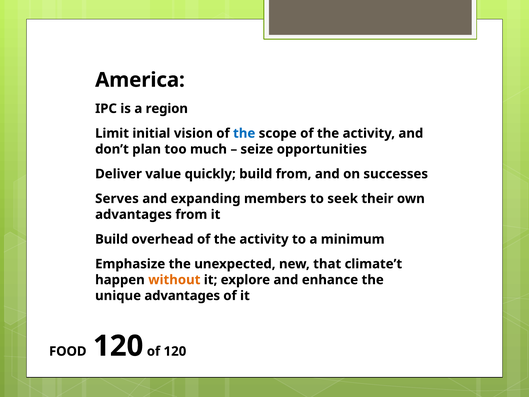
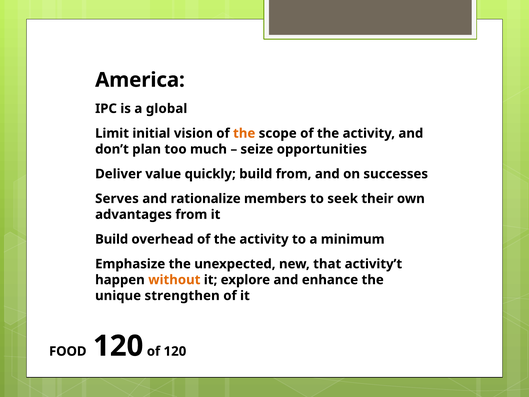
region: region -> global
the at (244, 133) colour: blue -> orange
expanding: expanding -> rationalize
climate’t: climate’t -> activity’t
unique advantages: advantages -> strengthen
